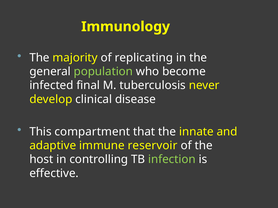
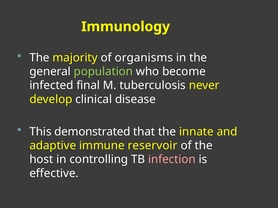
replicating: replicating -> organisms
compartment: compartment -> demonstrated
infection colour: light green -> pink
